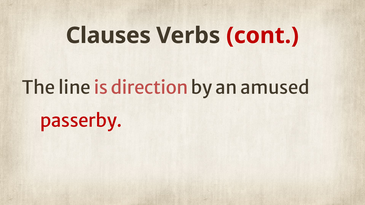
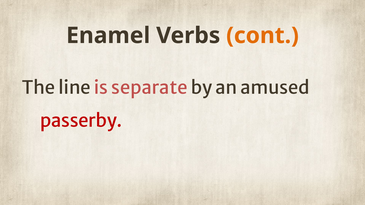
Clauses: Clauses -> Enamel
cont colour: red -> orange
direction: direction -> separate
